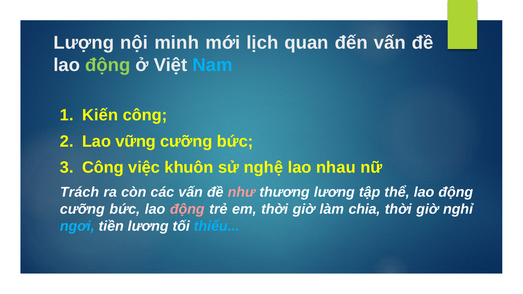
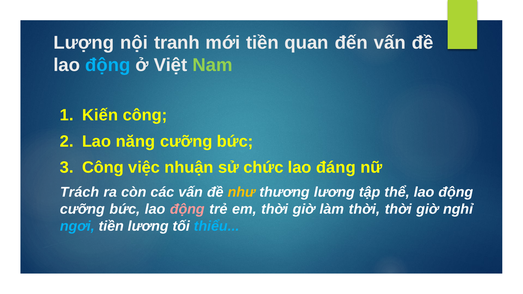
minh: minh -> tranh
mới lịch: lịch -> tiền
động at (108, 65) colour: light green -> light blue
Nam colour: light blue -> light green
vững: vững -> năng
khuôn: khuôn -> nhuận
nghệ: nghệ -> chức
nhau: nhau -> đáng
như colour: pink -> yellow
làm chia: chia -> thời
